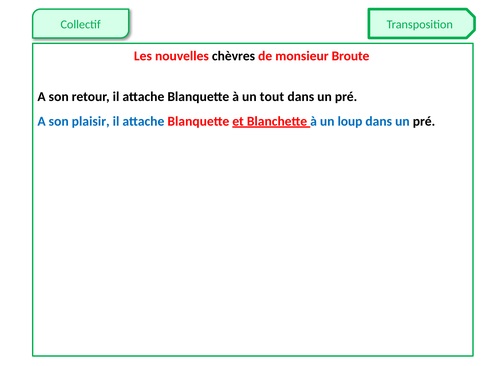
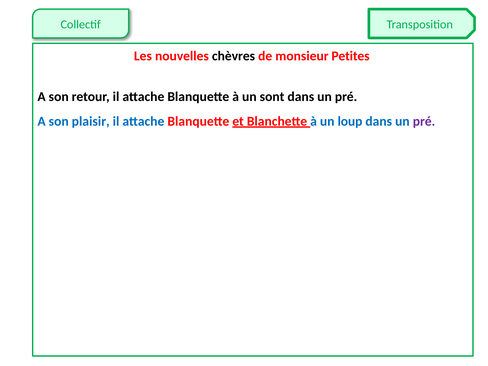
Broute: Broute -> Petites
tout: tout -> sont
pré at (424, 121) colour: black -> purple
